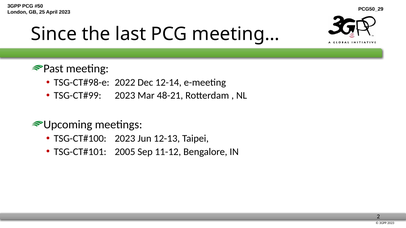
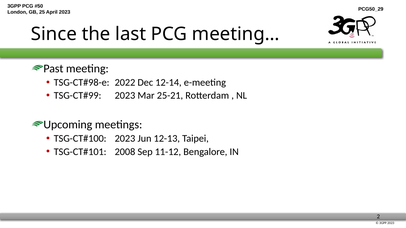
48-21: 48-21 -> 25-21
2005: 2005 -> 2008
